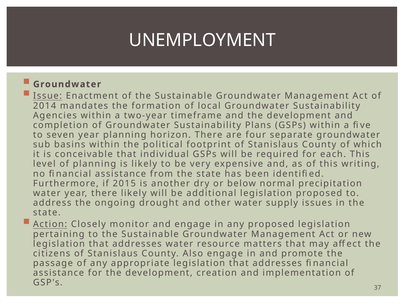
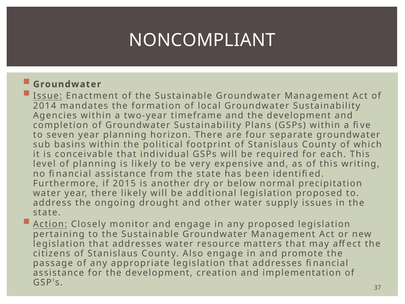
UNEMPLOYMENT: UNEMPLOYMENT -> NONCOMPLIANT
